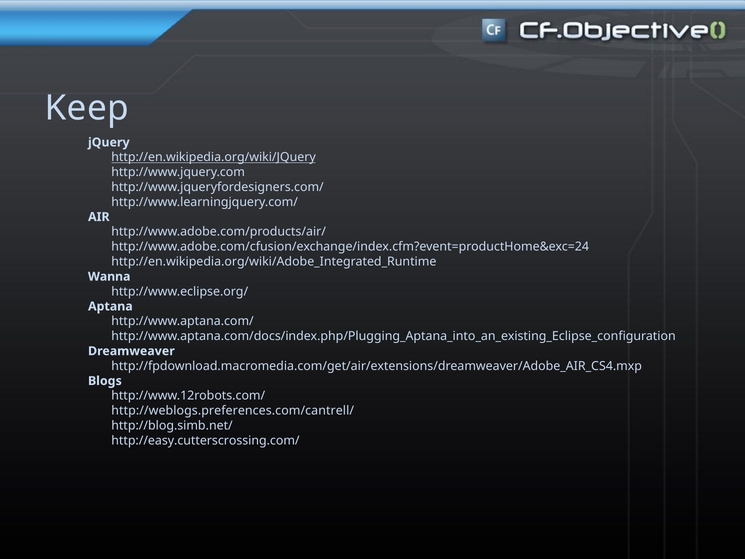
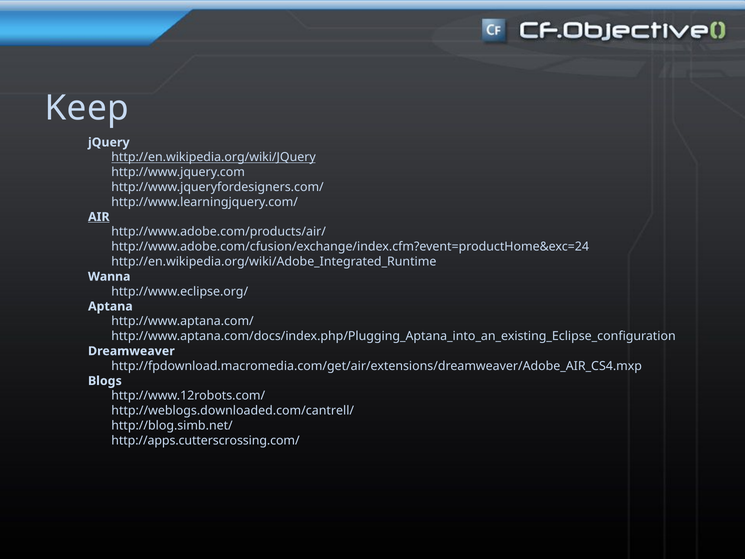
AIR underline: none -> present
http://weblogs.preferences.com/cantrell/: http://weblogs.preferences.com/cantrell/ -> http://weblogs.downloaded.com/cantrell/
http://easy.cutterscrossing.com/: http://easy.cutterscrossing.com/ -> http://apps.cutterscrossing.com/
